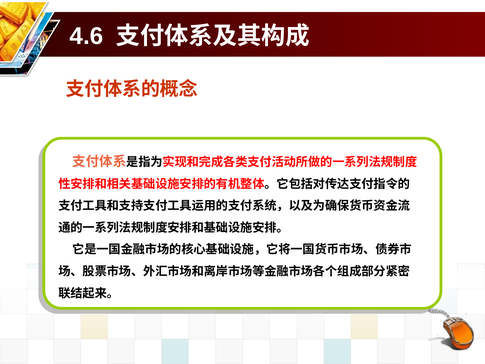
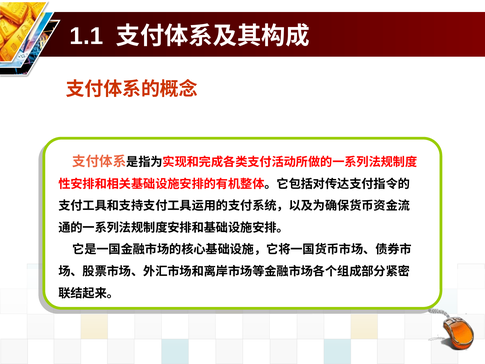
4.6: 4.6 -> 1.1
